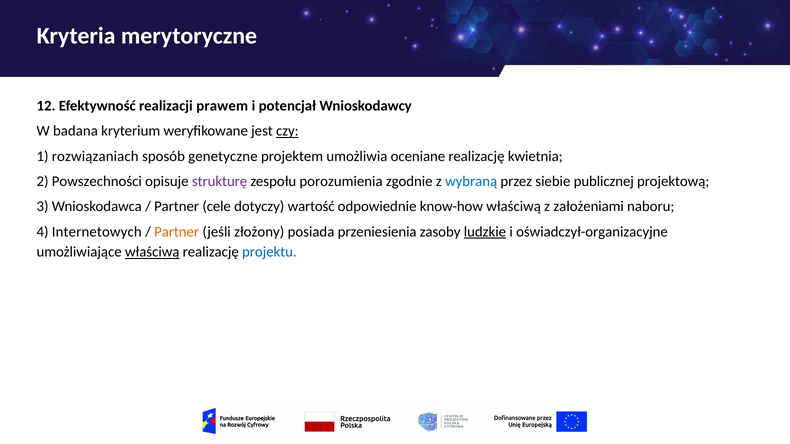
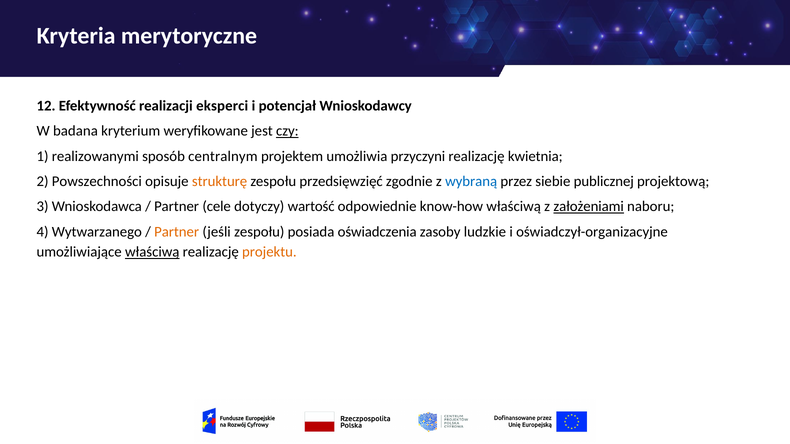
prawem: prawem -> eksperci
rozwiązaniach: rozwiązaniach -> realizowanymi
genetyczne: genetyczne -> centralnym
oceniane: oceniane -> przyczyni
strukturę colour: purple -> orange
porozumienia: porozumienia -> przedsięwzięć
założeniami underline: none -> present
Internetowych: Internetowych -> Wytwarzanego
jeśli złożony: złożony -> zespołu
przeniesienia: przeniesienia -> oświadczenia
ludzkie underline: present -> none
projektu colour: blue -> orange
